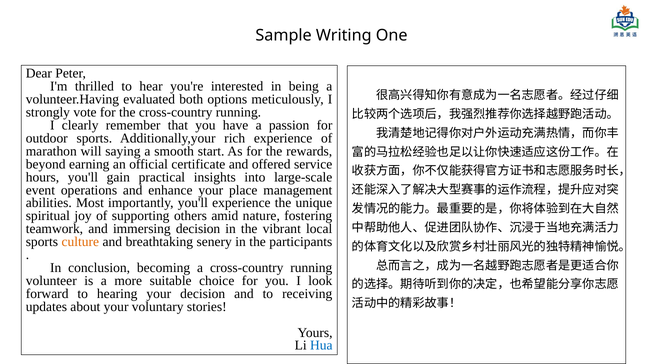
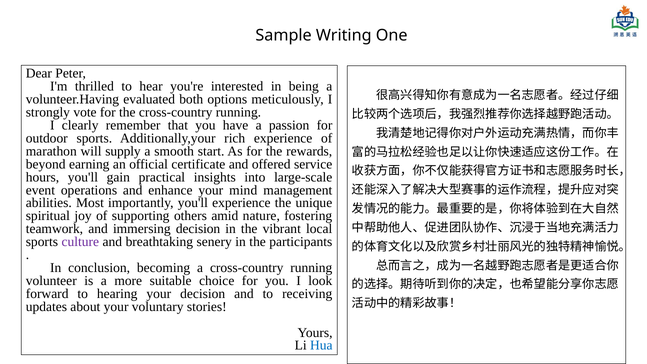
saying: saying -> supply
place: place -> mind
culture colour: orange -> purple
